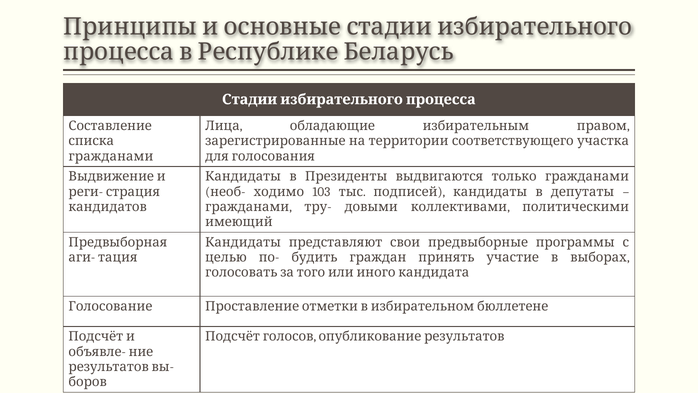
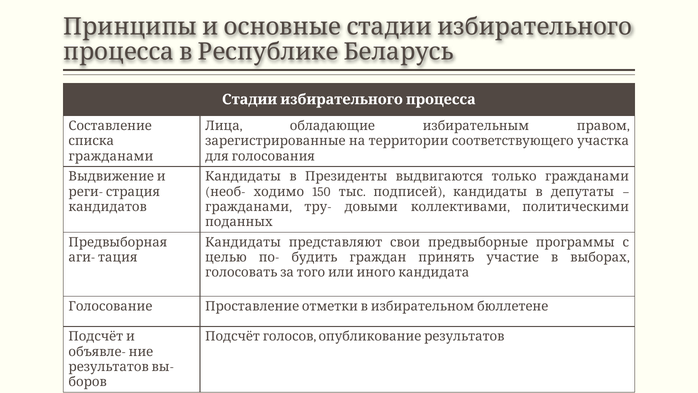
103: 103 -> 150
имеющий: имеющий -> поданных
